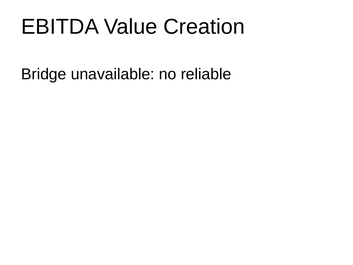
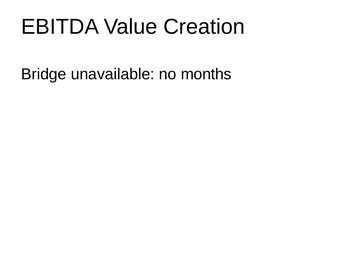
reliable: reliable -> months
